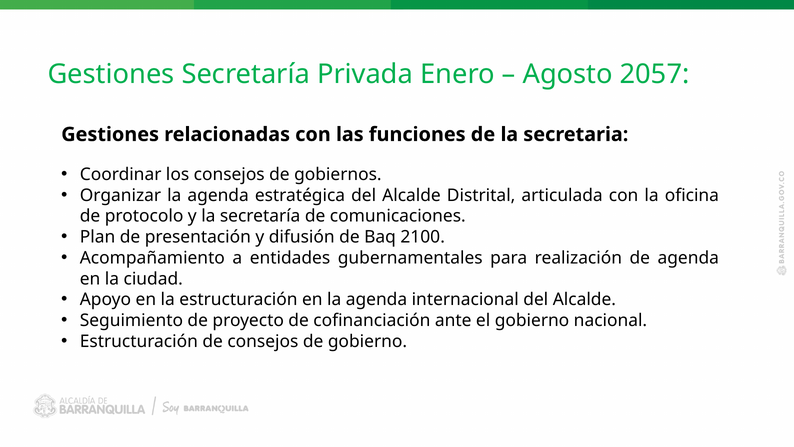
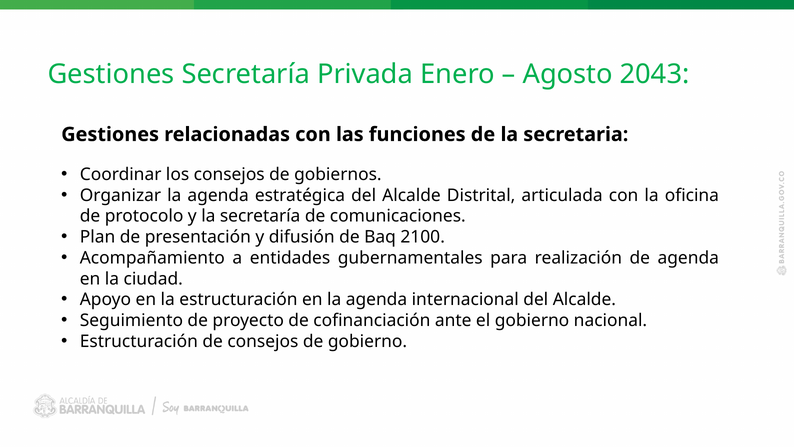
2057: 2057 -> 2043
